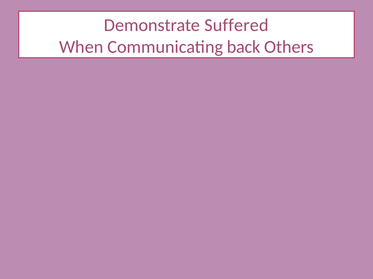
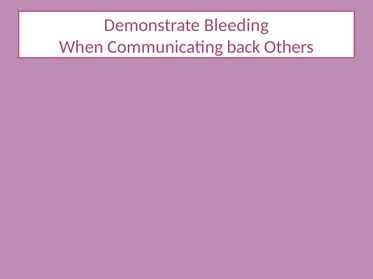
Suffered: Suffered -> Bleeding
